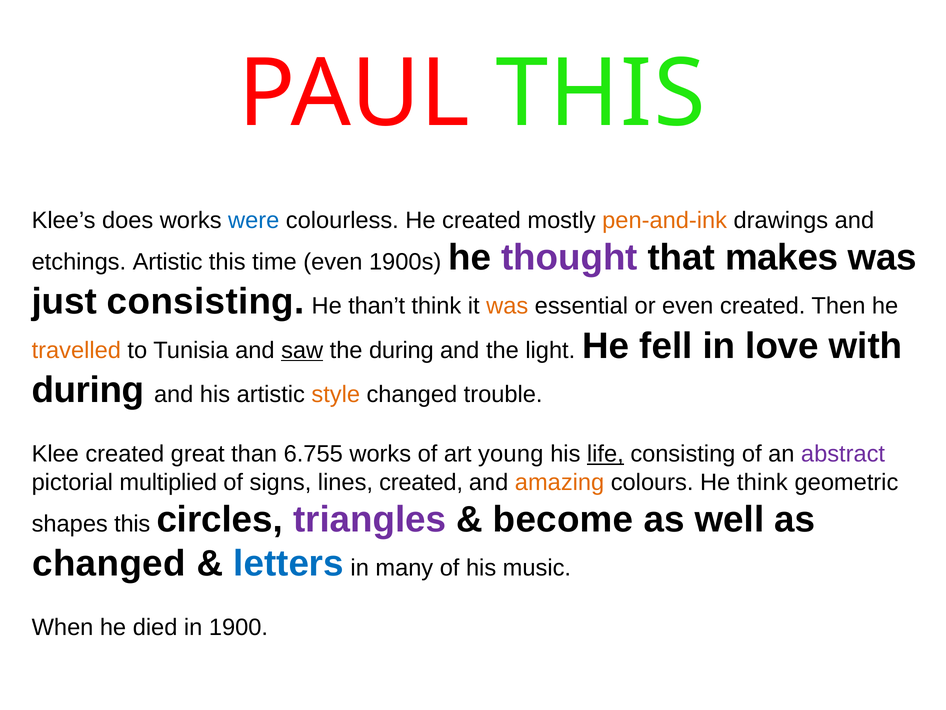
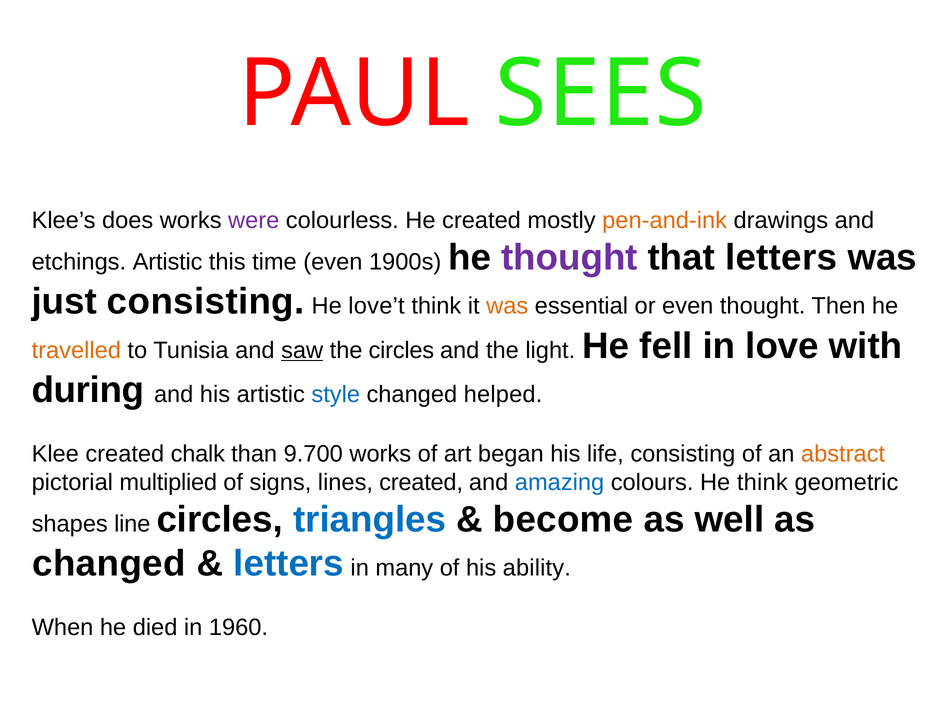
PAUL THIS: THIS -> SEES
were colour: blue -> purple
that makes: makes -> letters
than’t: than’t -> love’t
even created: created -> thought
the during: during -> circles
style colour: orange -> blue
trouble: trouble -> helped
great: great -> chalk
6.755: 6.755 -> 9.700
young: young -> began
life underline: present -> none
abstract colour: purple -> orange
amazing colour: orange -> blue
shapes this: this -> line
triangles colour: purple -> blue
music: music -> ability
1900: 1900 -> 1960
